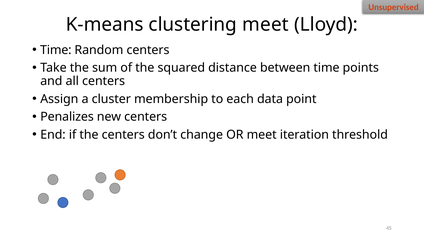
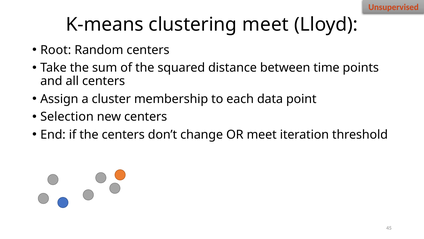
Time at (56, 50): Time -> Root
Penalizes: Penalizes -> Selection
